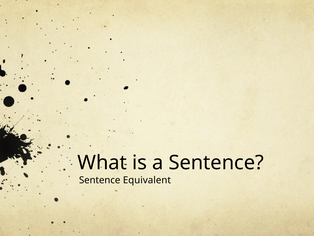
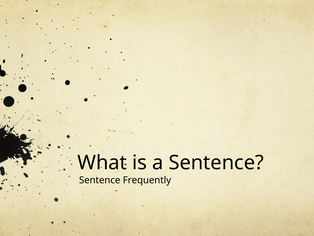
Equivalent: Equivalent -> Frequently
